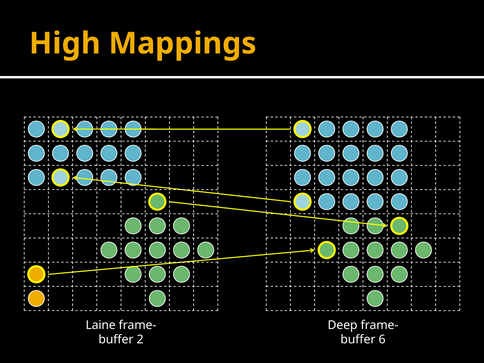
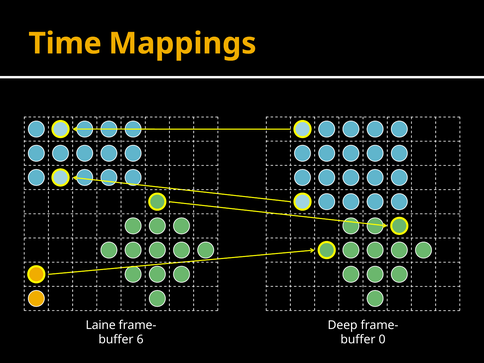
High: High -> Time
2: 2 -> 6
6: 6 -> 0
